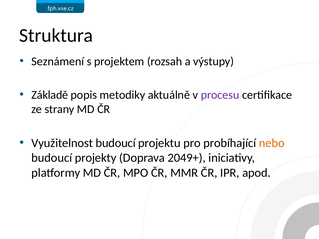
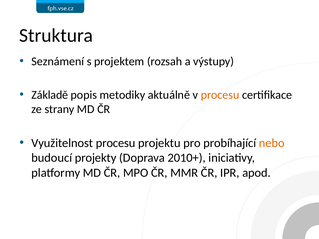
procesu at (220, 95) colour: purple -> orange
Využitelnost budoucí: budoucí -> procesu
2049+: 2049+ -> 2010+
